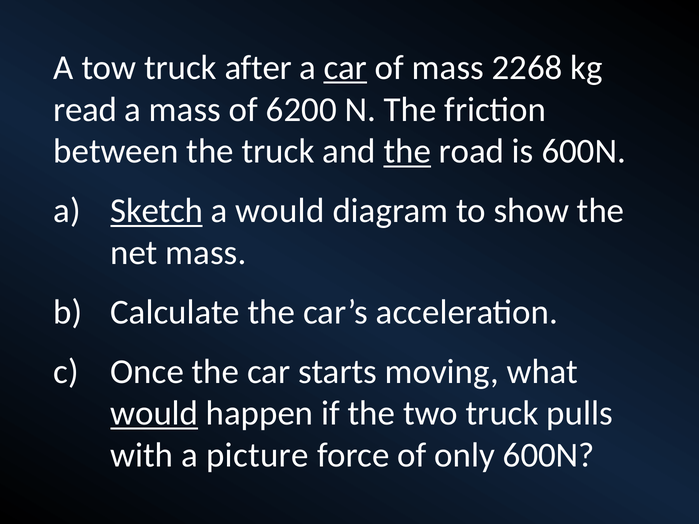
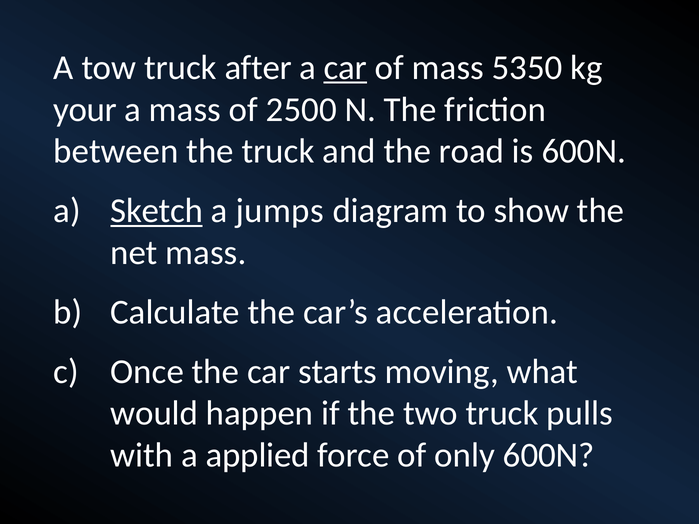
2268: 2268 -> 5350
read: read -> your
6200: 6200 -> 2500
the at (407, 152) underline: present -> none
a would: would -> jumps
would at (154, 414) underline: present -> none
picture: picture -> applied
